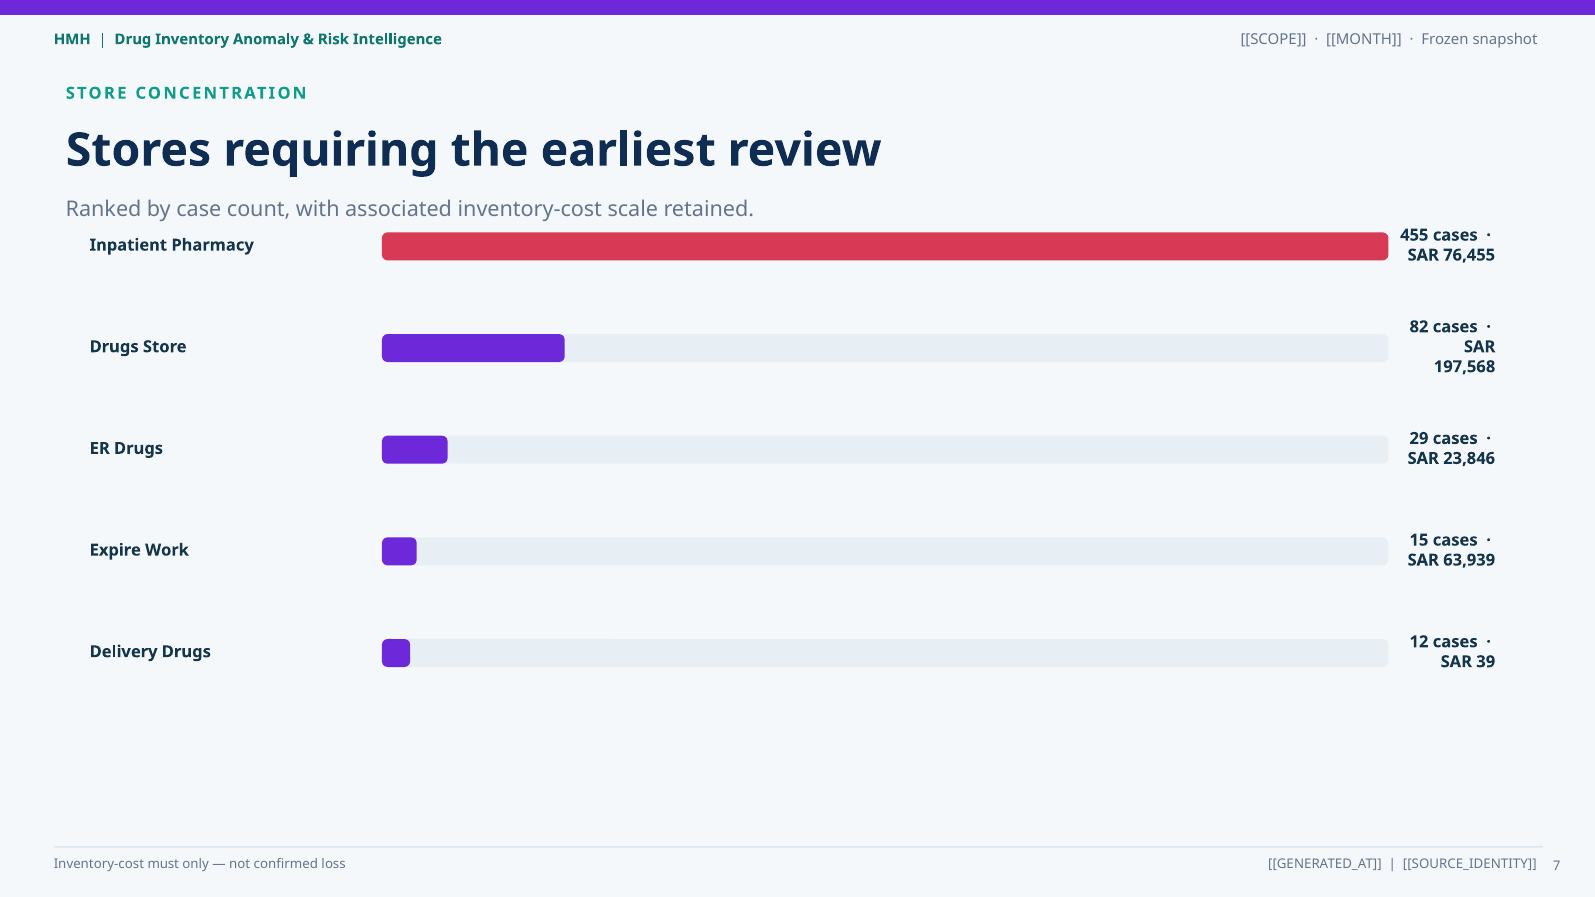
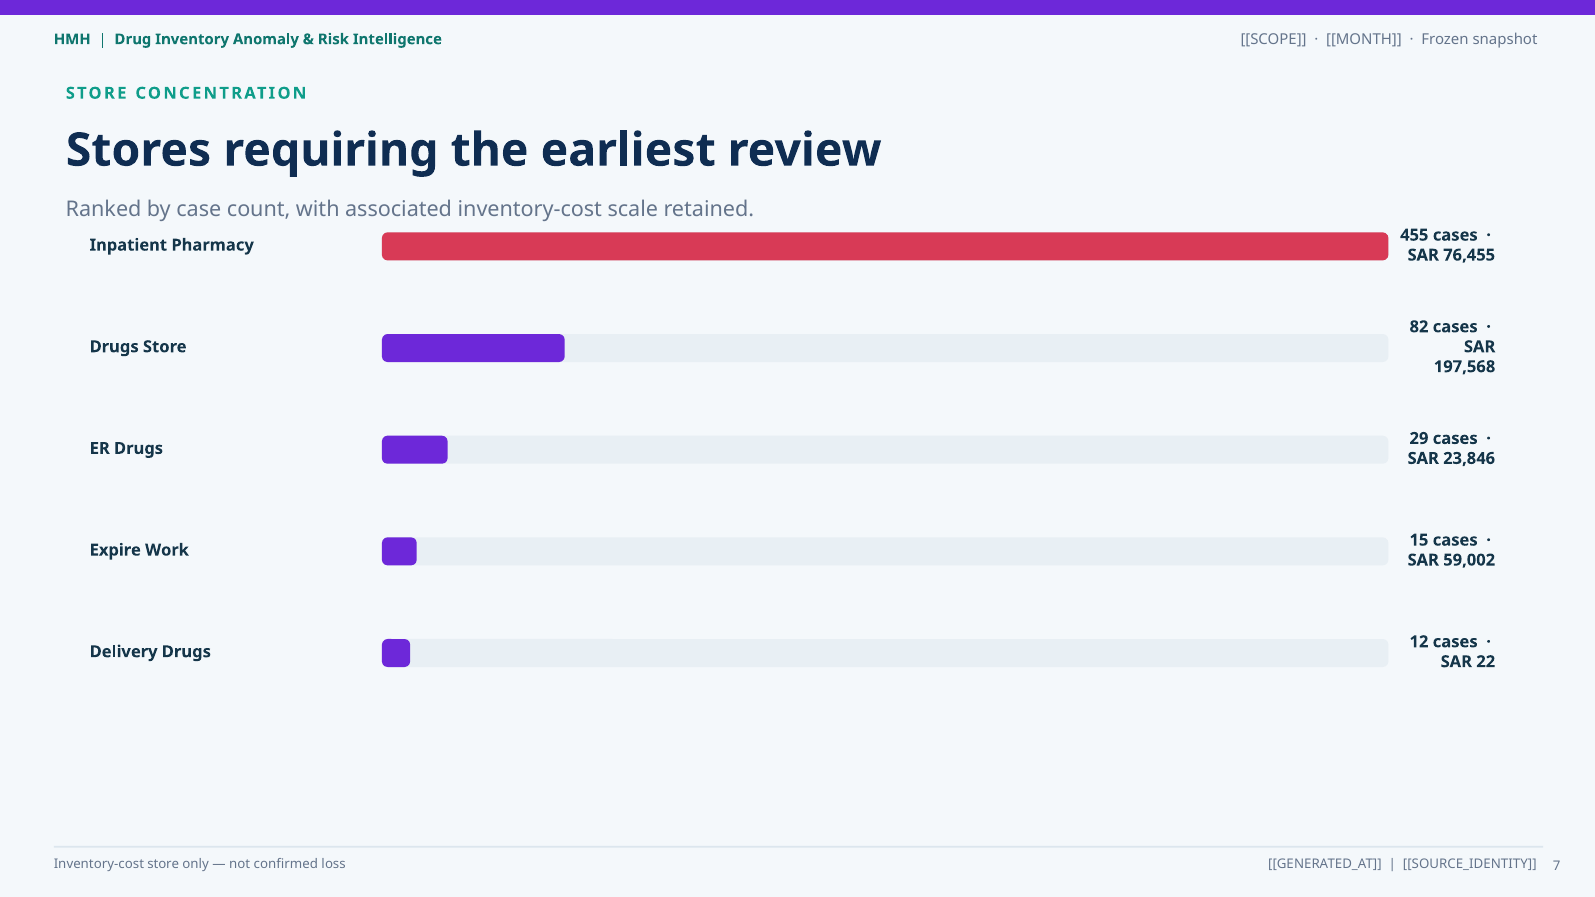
63,939: 63,939 -> 59,002
39: 39 -> 22
Inventory-cost must: must -> store
